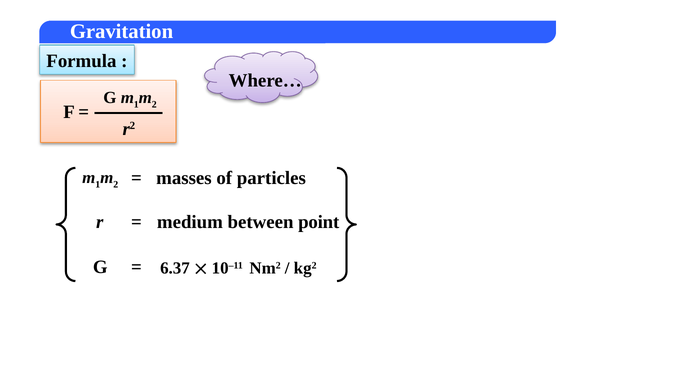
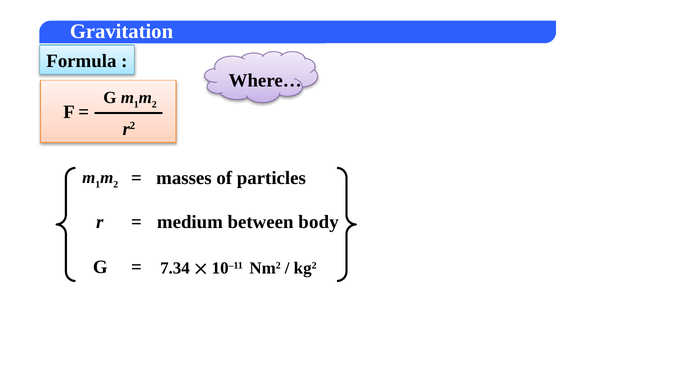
point: point -> body
6.37: 6.37 -> 7.34
